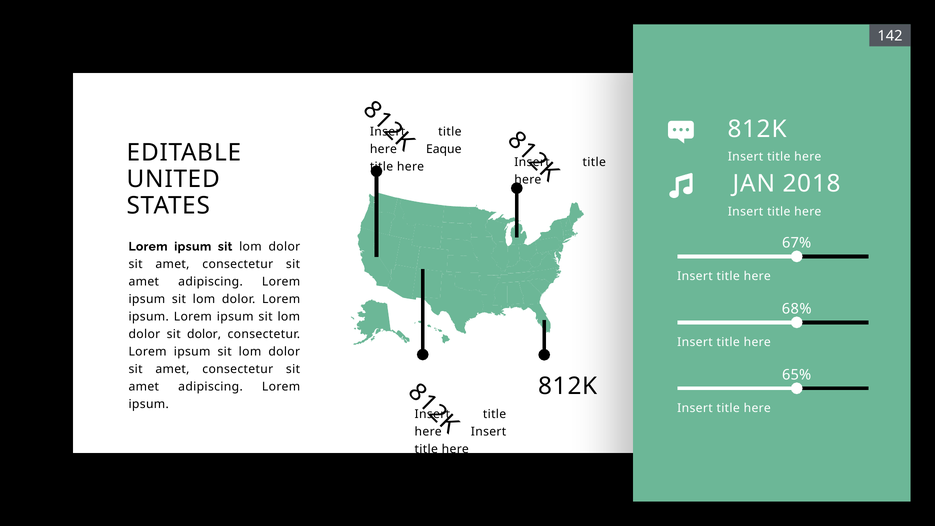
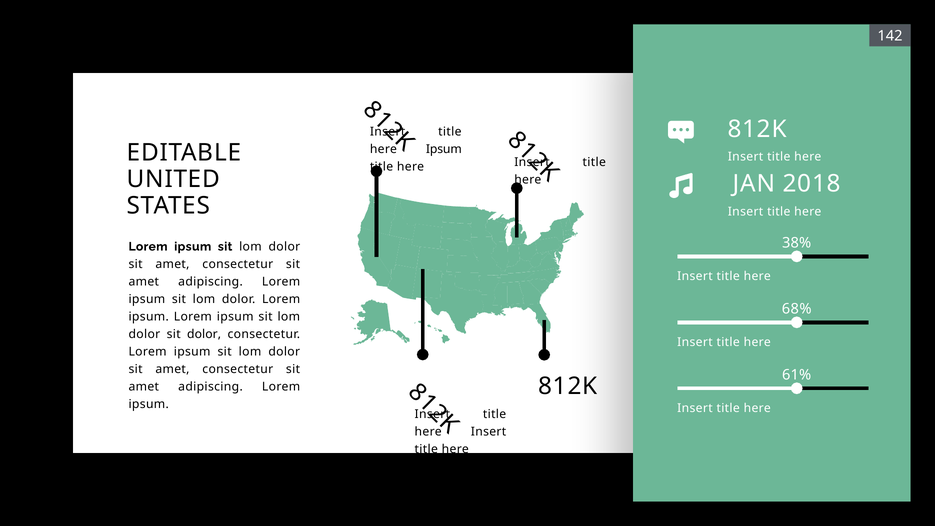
Eaque at (444, 149): Eaque -> Ipsum
67%: 67% -> 38%
65%: 65% -> 61%
